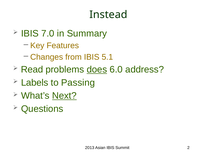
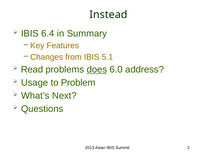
7.0: 7.0 -> 6.4
Labels: Labels -> Usage
Passing: Passing -> Problem
Next underline: present -> none
